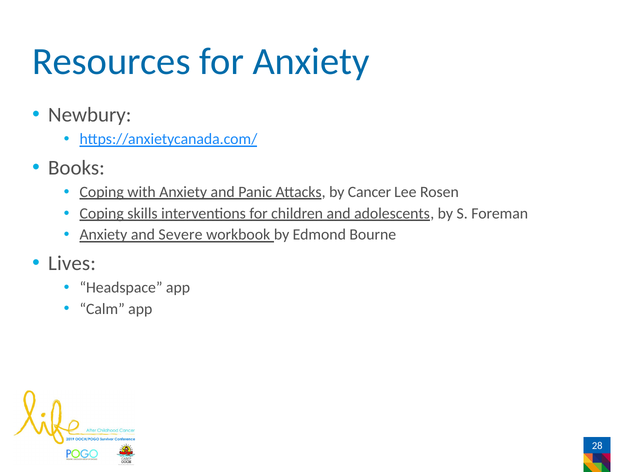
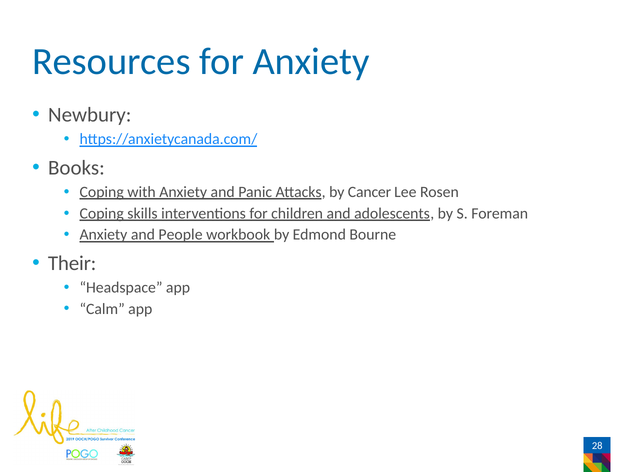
Severe: Severe -> People
Lives: Lives -> Their
